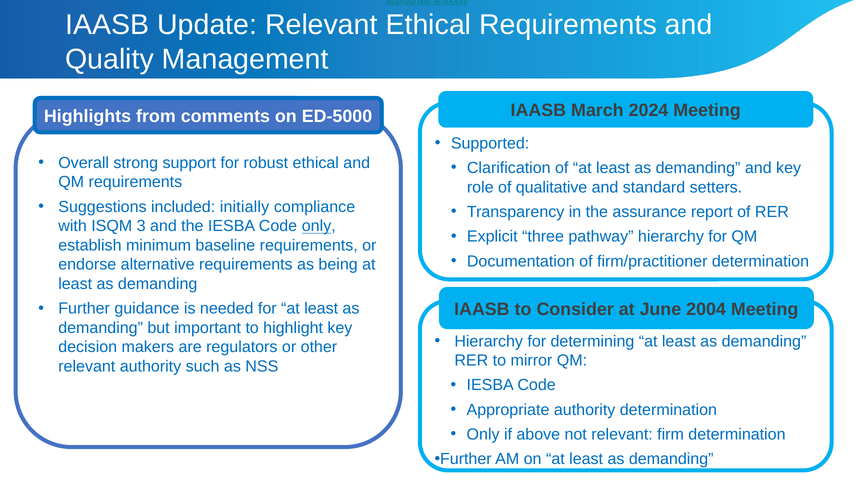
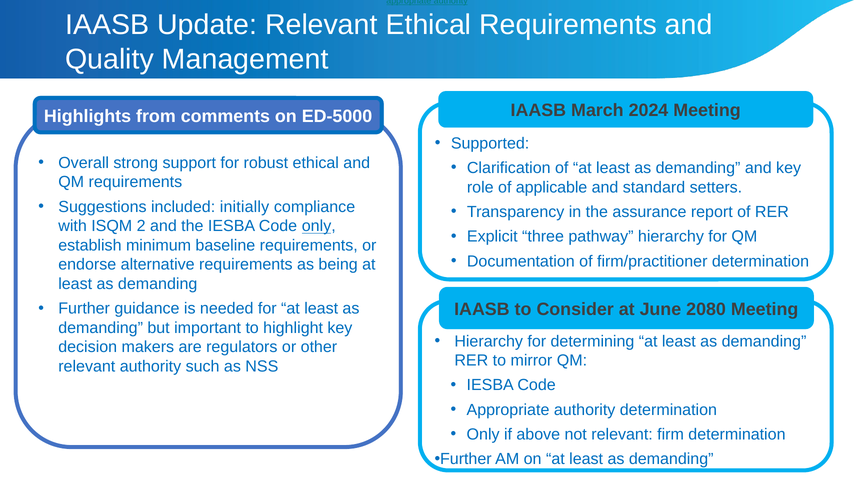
qualitative: qualitative -> applicable
3: 3 -> 2
2004: 2004 -> 2080
